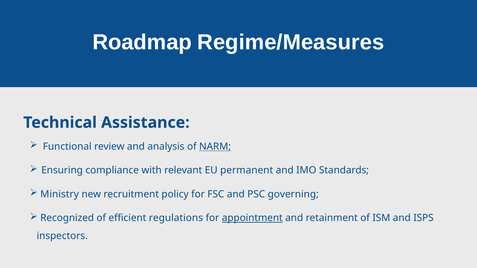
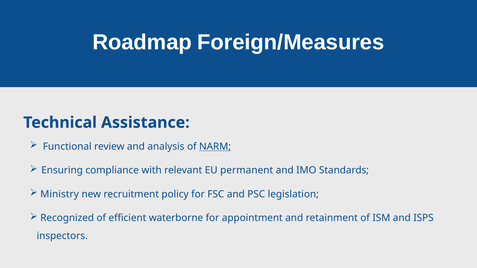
Regime/Measures: Regime/Measures -> Foreign/Measures
governing: governing -> legislation
regulations: regulations -> waterborne
appointment underline: present -> none
